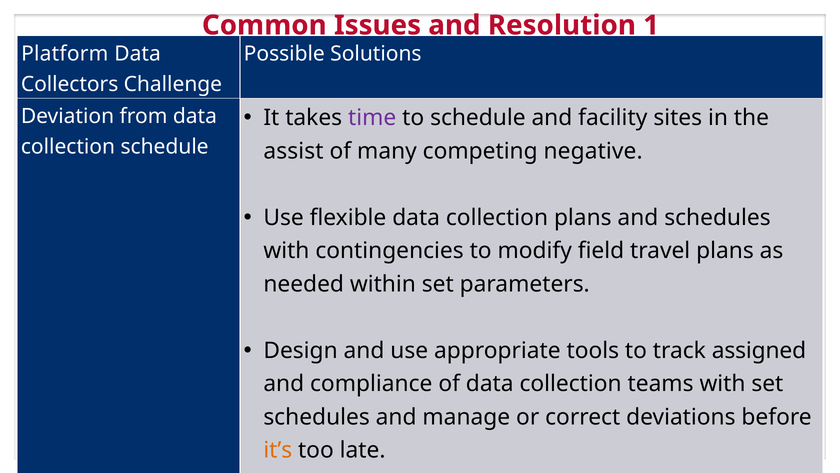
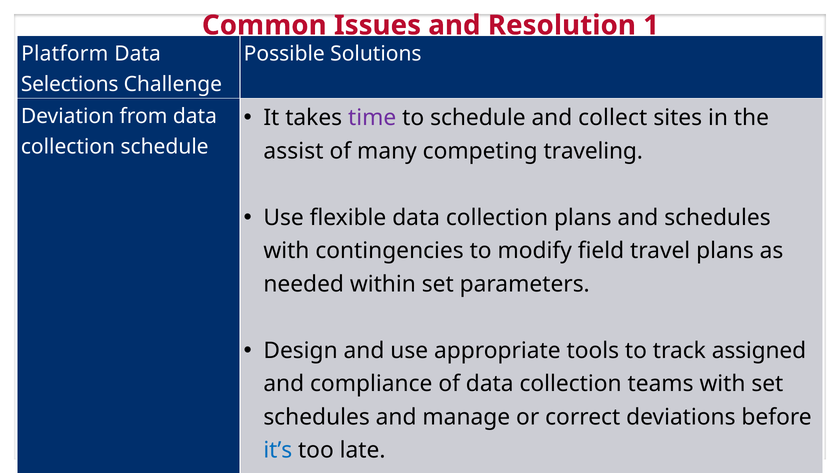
Collectors: Collectors -> Selections
facility: facility -> collect
negative: negative -> traveling
it’s colour: orange -> blue
